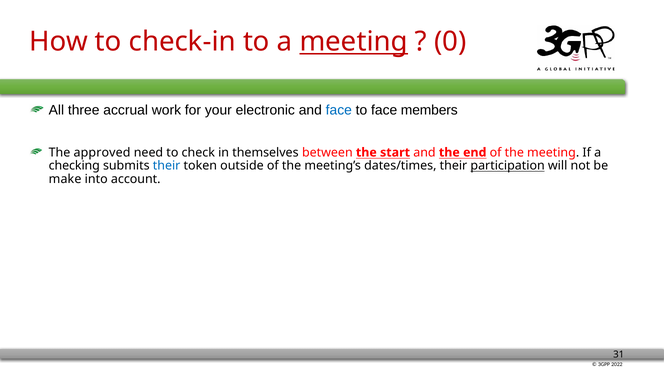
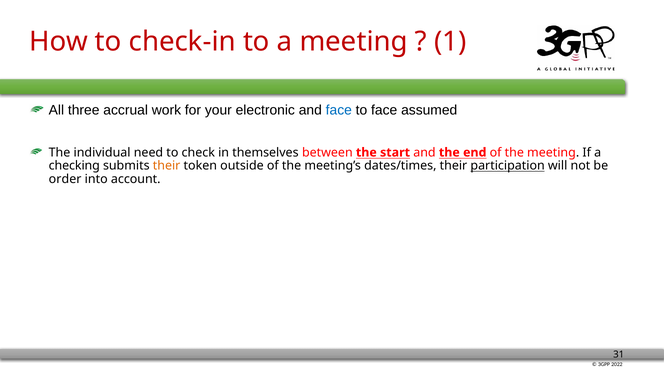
meeting at (354, 42) underline: present -> none
0: 0 -> 1
members: members -> assumed
approved: approved -> individual
their at (167, 166) colour: blue -> orange
make: make -> order
